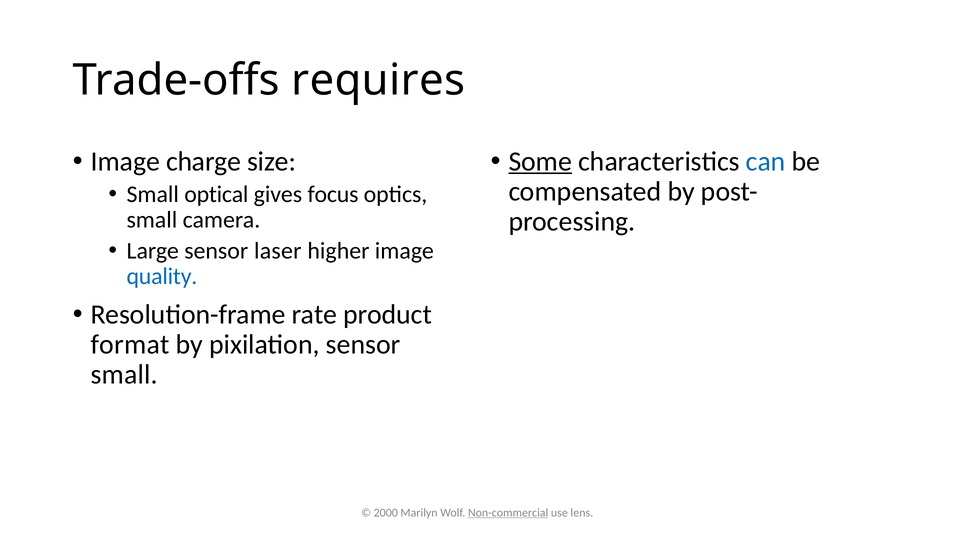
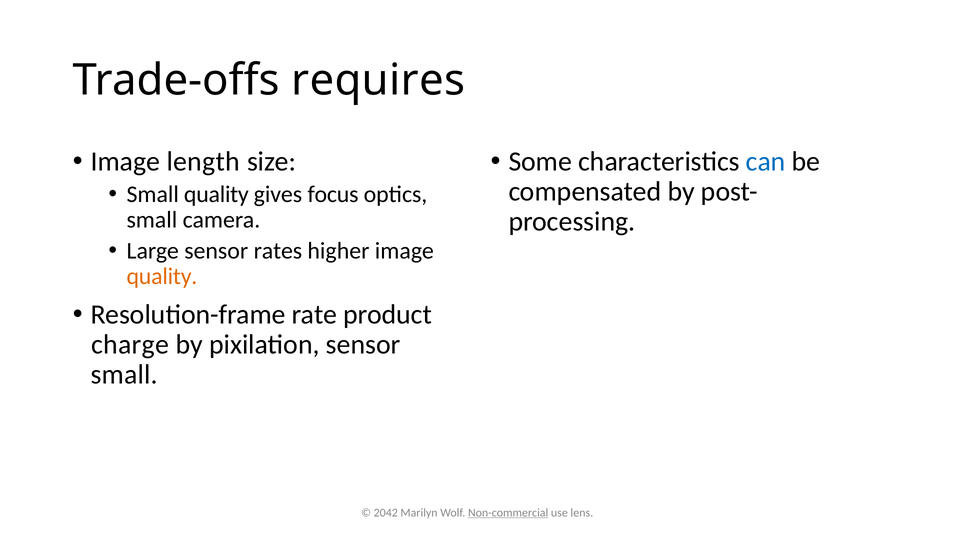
charge: charge -> length
Some underline: present -> none
Small optical: optical -> quality
laser: laser -> rates
quality at (162, 277) colour: blue -> orange
format: format -> charge
2000: 2000 -> 2042
